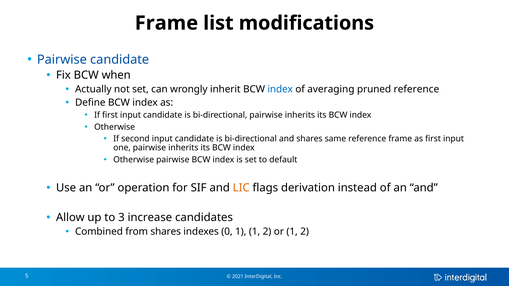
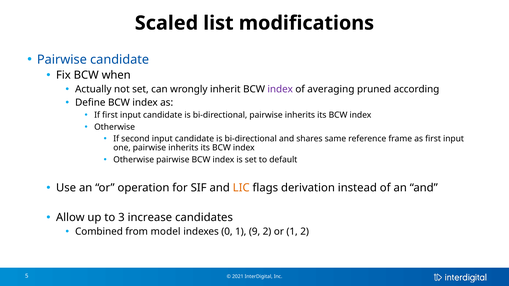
Frame at (166, 23): Frame -> Scaled
index at (280, 89) colour: blue -> purple
pruned reference: reference -> according
from shares: shares -> model
1 1: 1 -> 9
